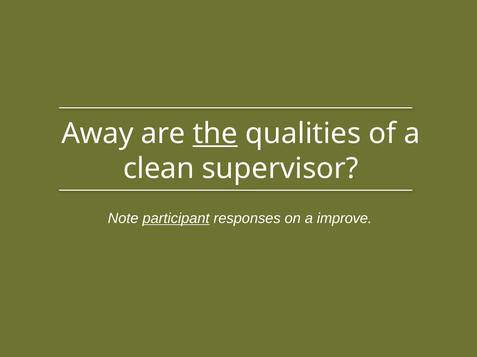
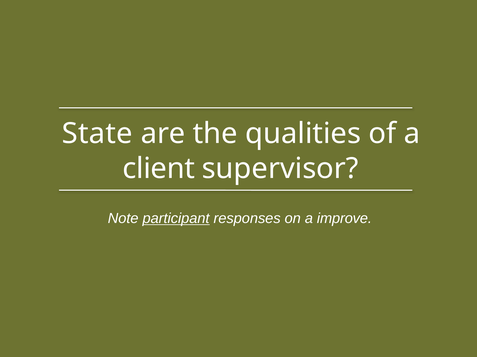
Away: Away -> State
the underline: present -> none
clean: clean -> client
